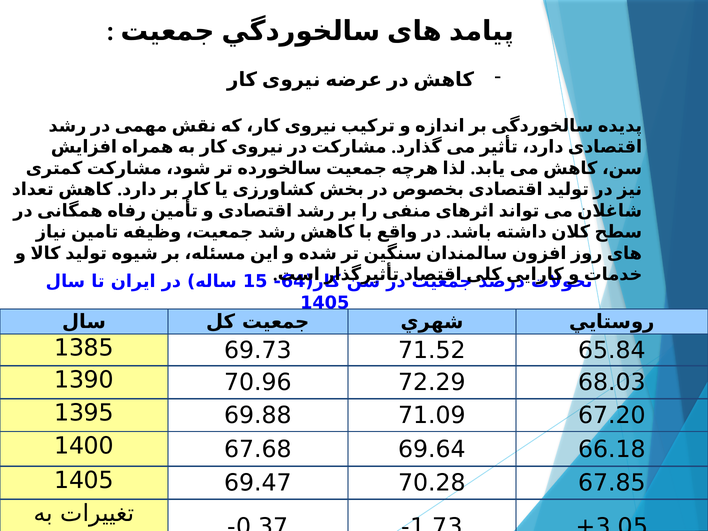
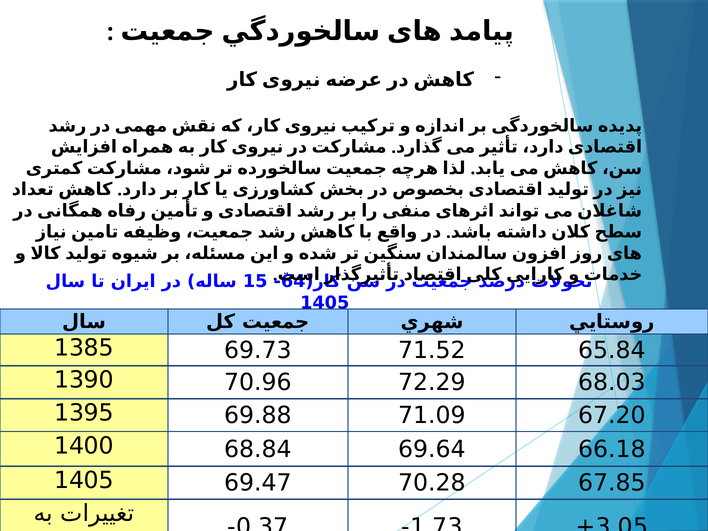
67.68: 67.68 -> 68.84
